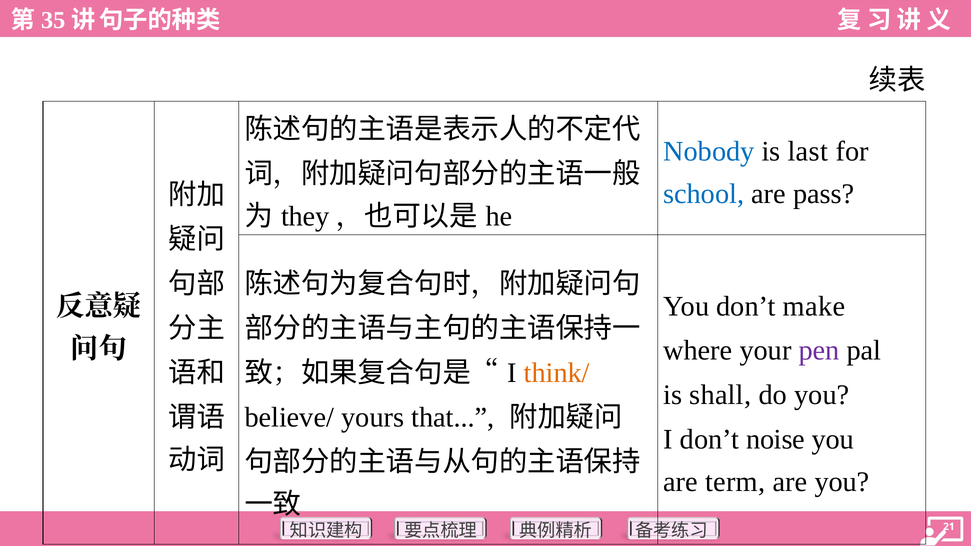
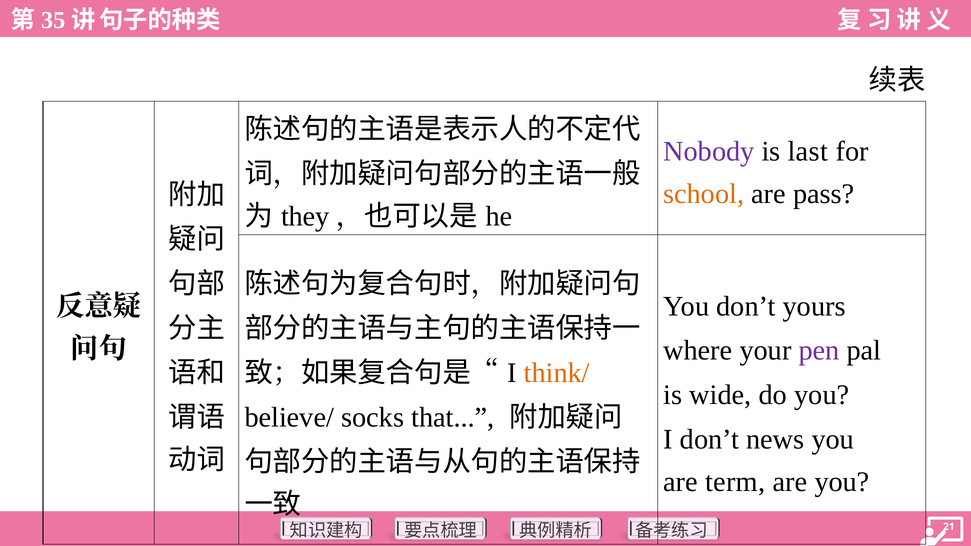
Nobody colour: blue -> purple
school colour: blue -> orange
make: make -> yours
shall: shall -> wide
yours: yours -> socks
noise: noise -> news
